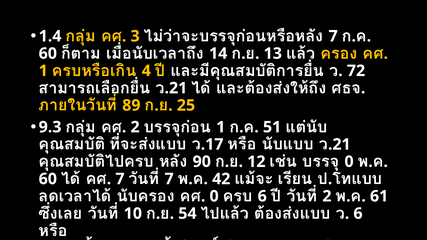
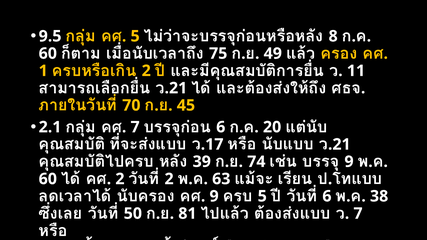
1.4: 1.4 -> 9.5
3 at (135, 36): 3 -> 5
7 at (333, 36): 7 -> 8
14: 14 -> 75
13: 13 -> 49
72: 72 -> 11
4 at (146, 71): 4 -> 2
89: 89 -> 70
25: 25 -> 45
9.3: 9.3 -> 2.1
2 at (135, 127): 2 -> 7
1 at (221, 127): 1 -> 6
51: 51 -> 20
90: 90 -> 39
12: 12 -> 74
0 at (349, 162): 0 -> 9
7 at (120, 179): 7 -> 2
7 at (169, 179): 7 -> 2
42: 42 -> 63
0 at (214, 196): 0 -> 9
6 at (262, 196): 6 -> 5
2 at (327, 196): 2 -> 6
61: 61 -> 38
10: 10 -> 50
54: 54 -> 81
6 at (358, 214): 6 -> 7
